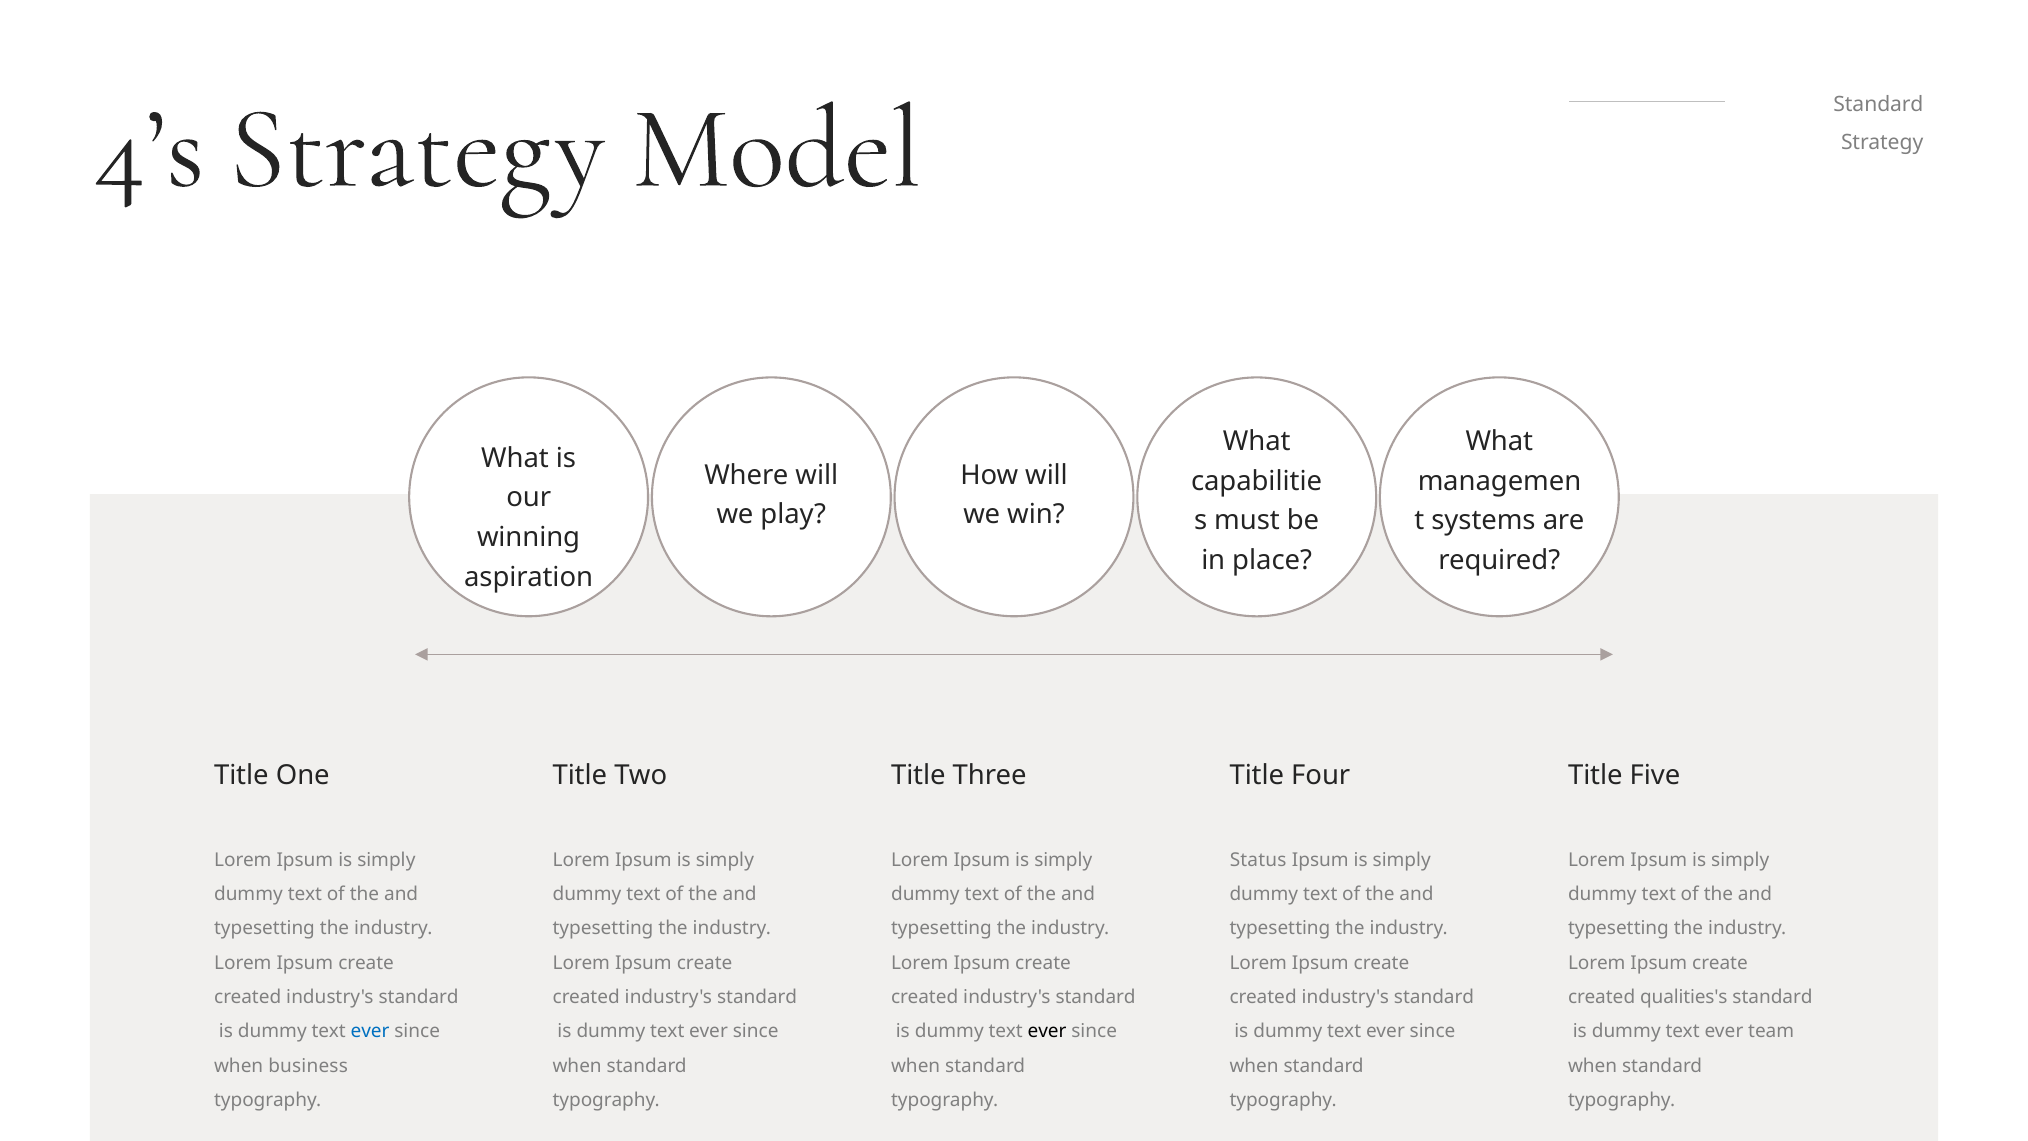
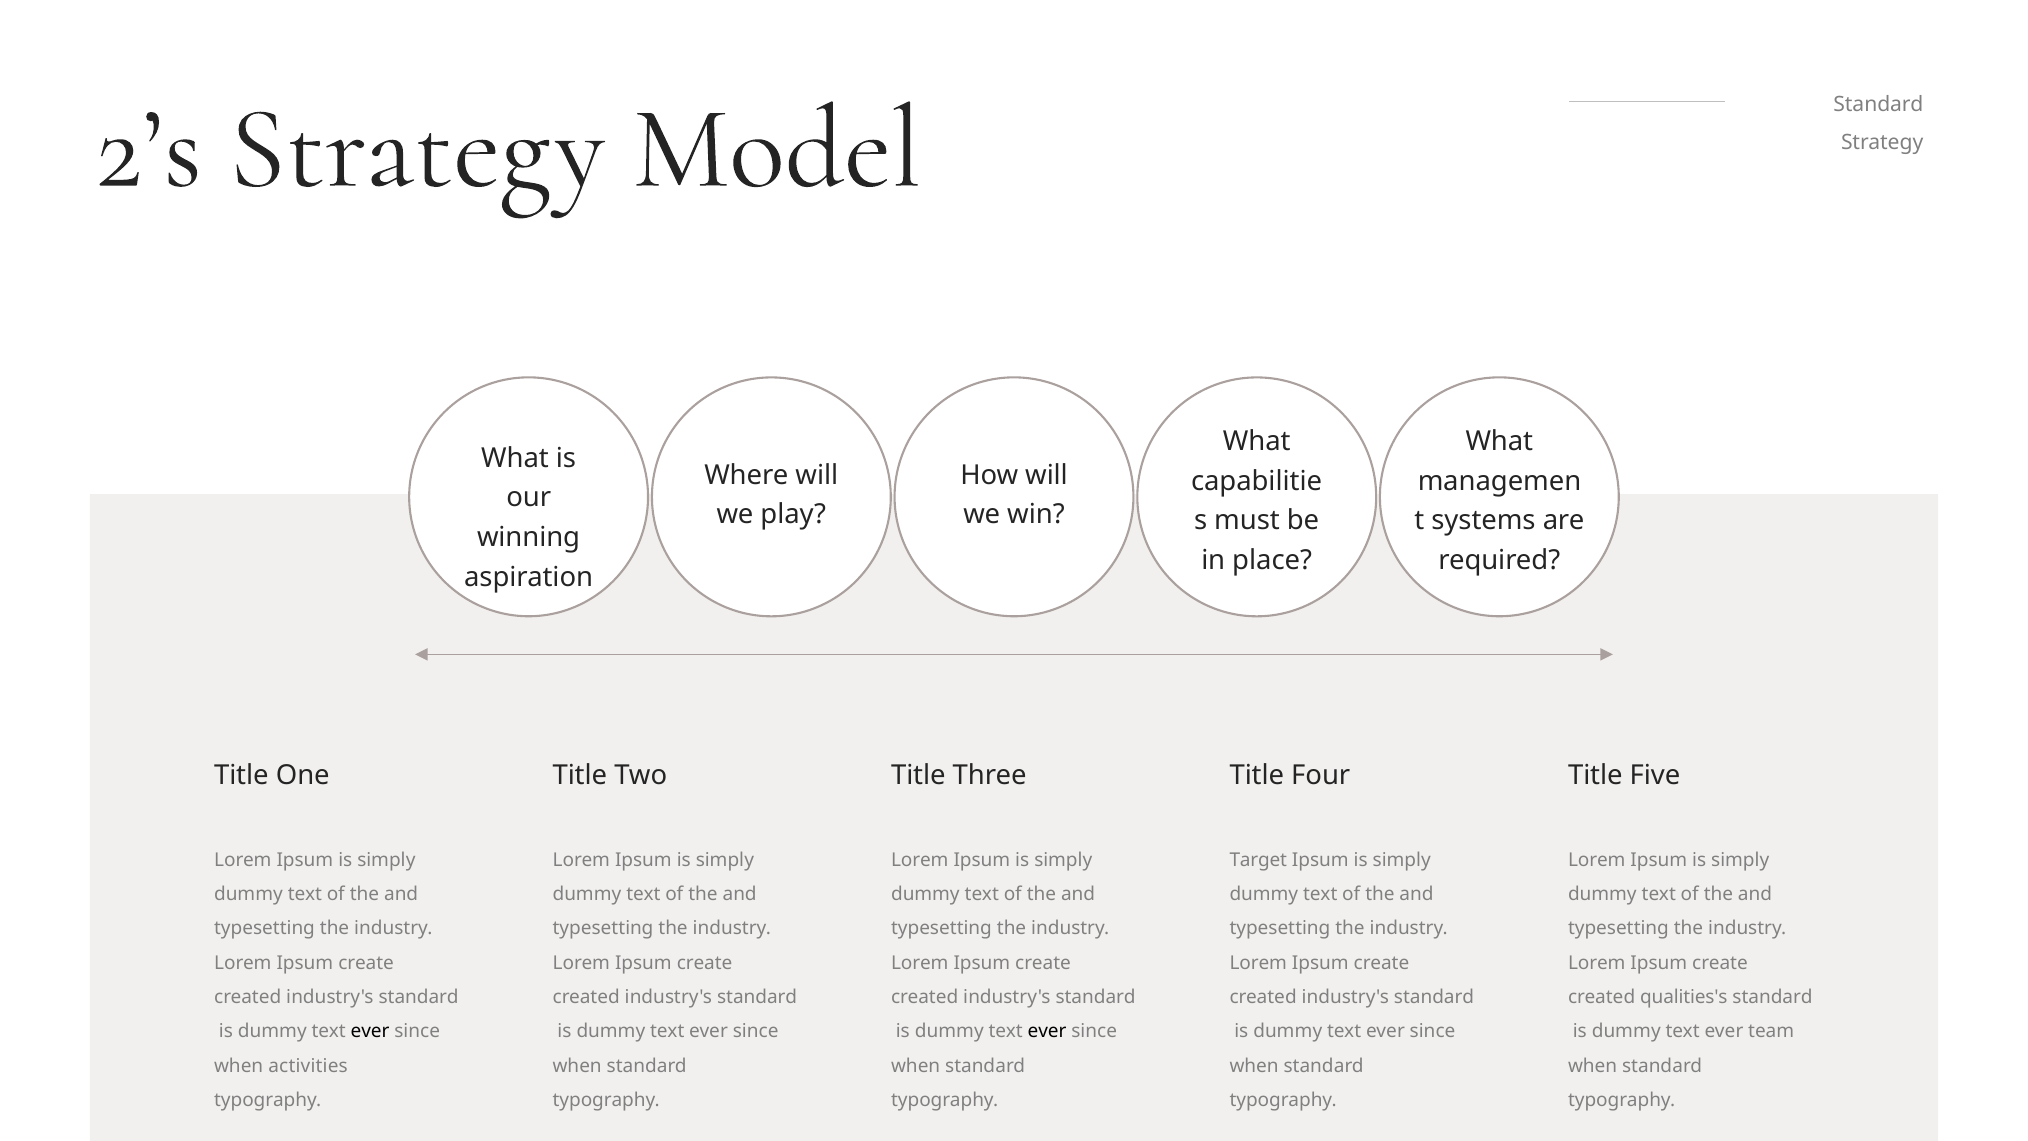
4’s: 4’s -> 2’s
Status: Status -> Target
ever at (370, 1031) colour: blue -> black
business: business -> activities
